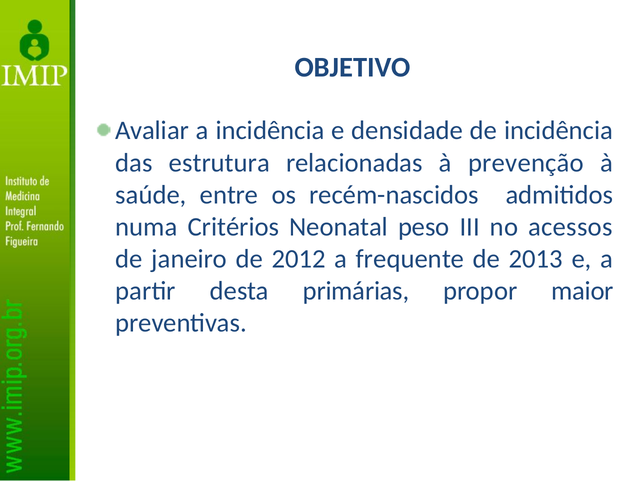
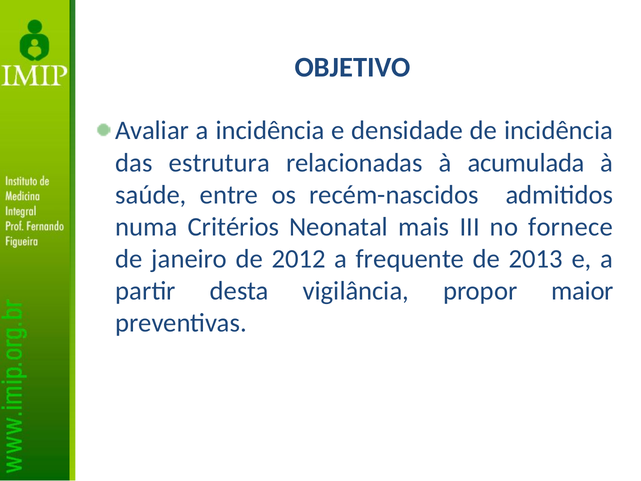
prevenção: prevenção -> acumulada
peso: peso -> mais
acessos: acessos -> fornece
primárias: primárias -> vigilância
